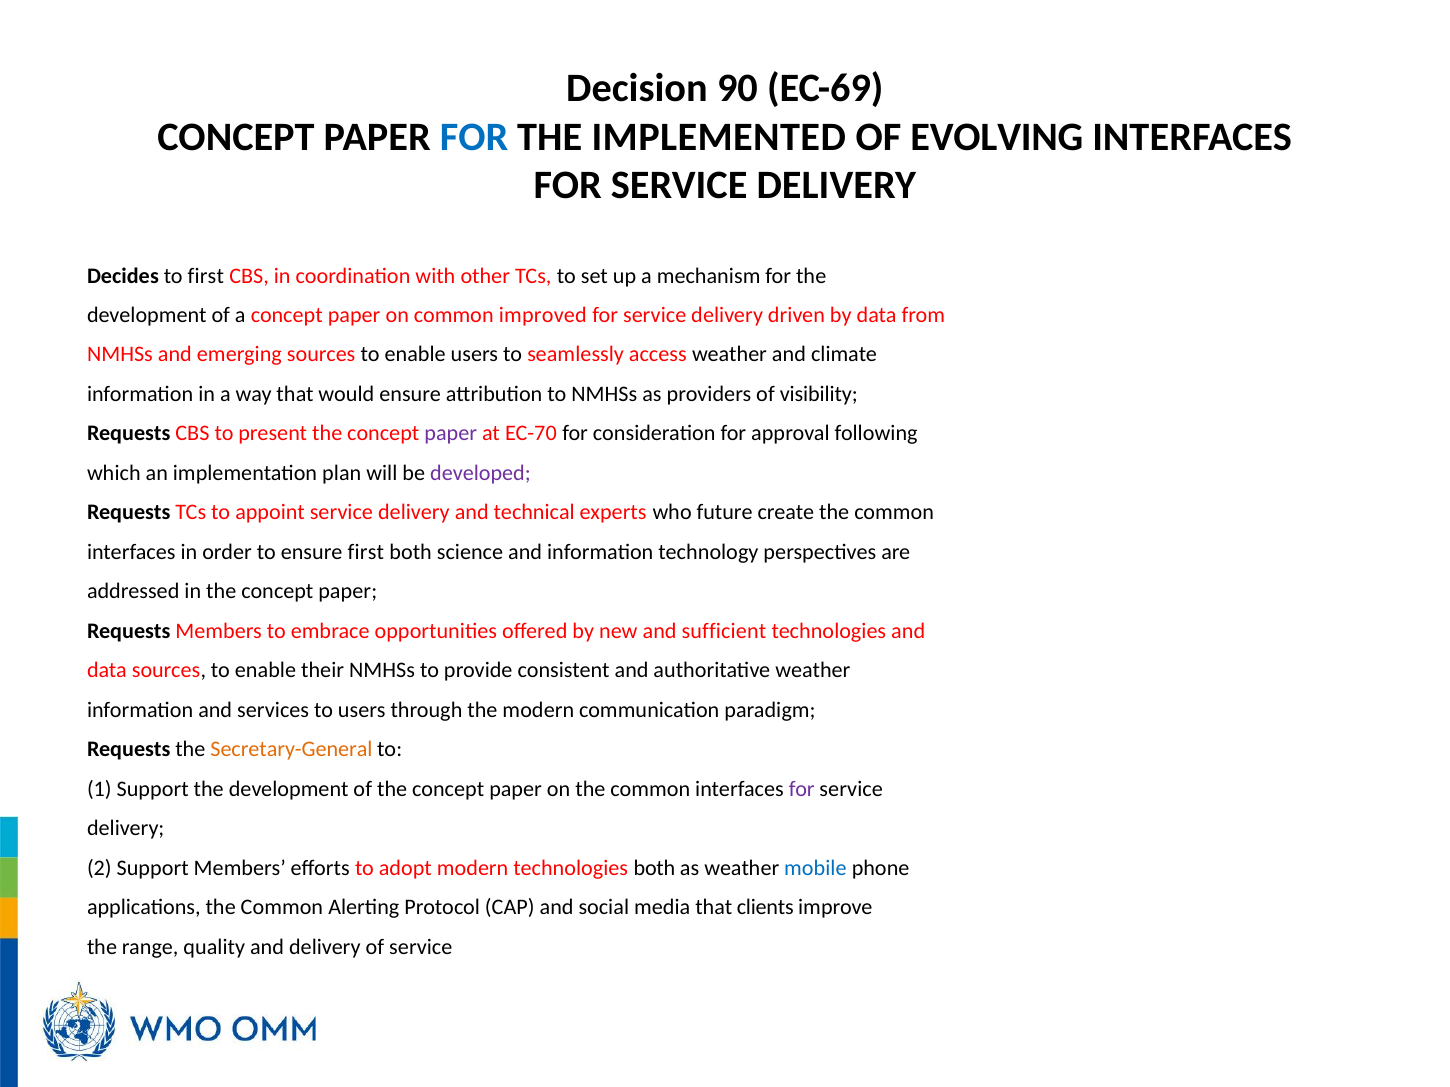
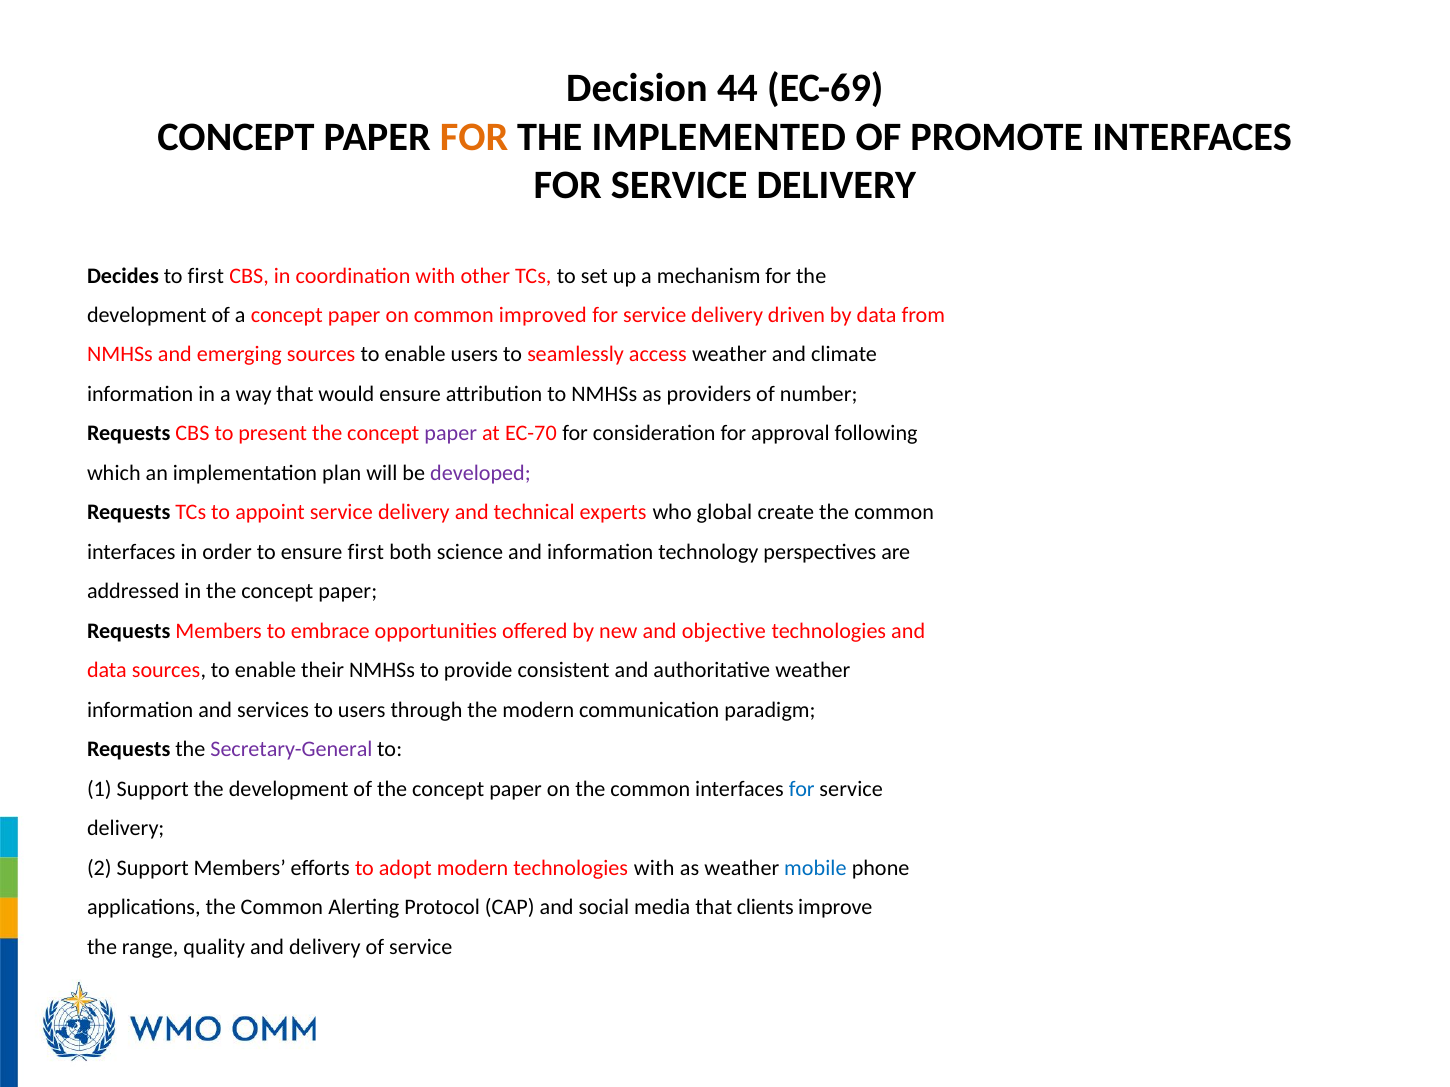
90: 90 -> 44
FOR at (474, 137) colour: blue -> orange
EVOLVING: EVOLVING -> PROMOTE
visibility: visibility -> number
future: future -> global
sufficient: sufficient -> objective
Secretary-General colour: orange -> purple
for at (802, 789) colour: purple -> blue
technologies both: both -> with
